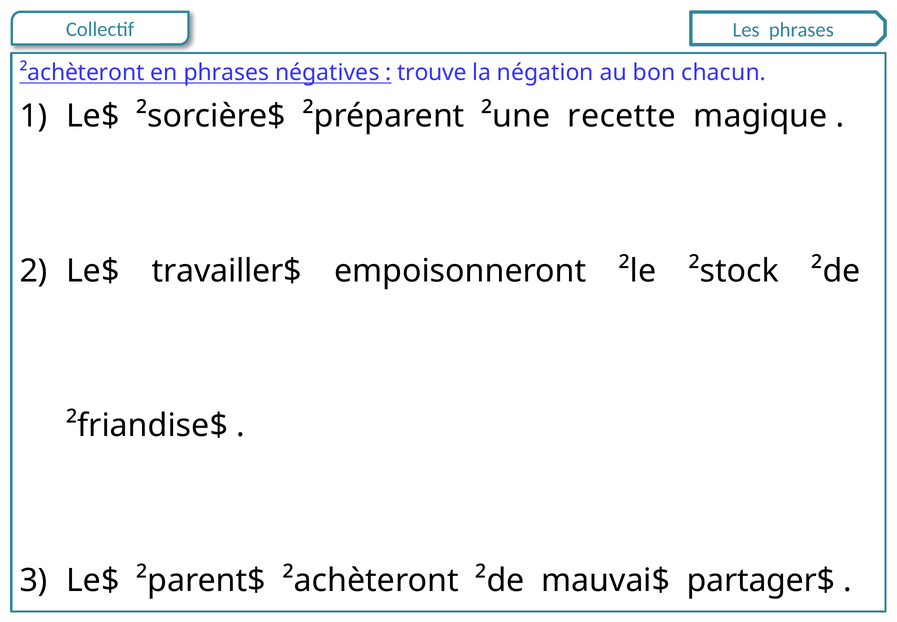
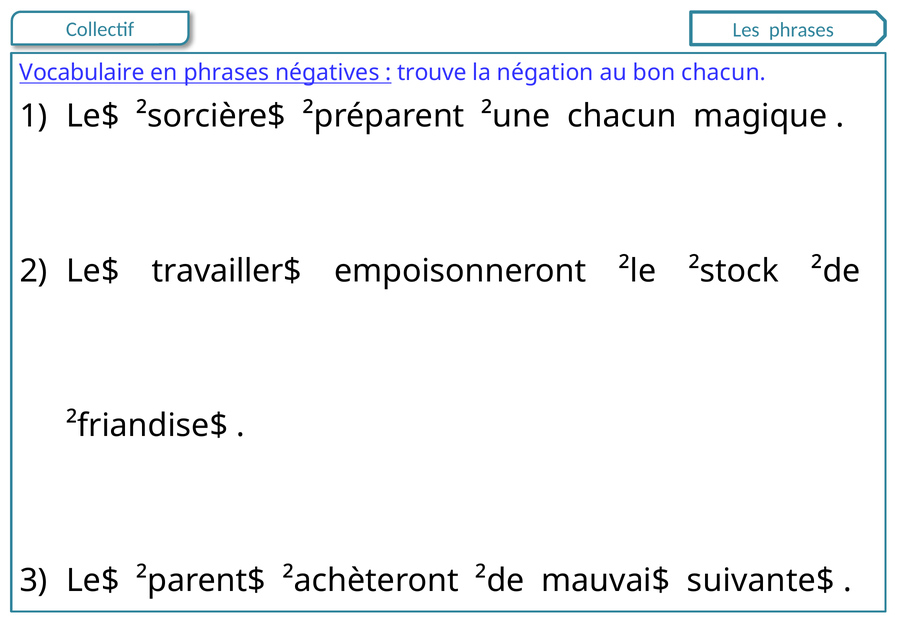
²achèteront at (82, 72): ²achèteront -> Vocabulaire
²une recette: recette -> chacun
partager$: partager$ -> suivante$
